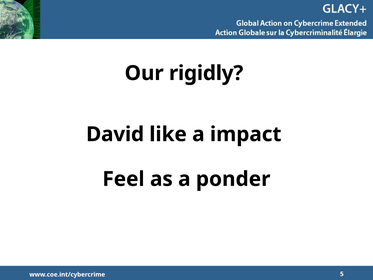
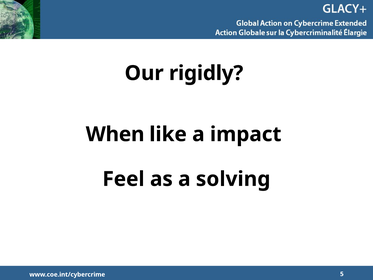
David: David -> When
ponder: ponder -> solving
